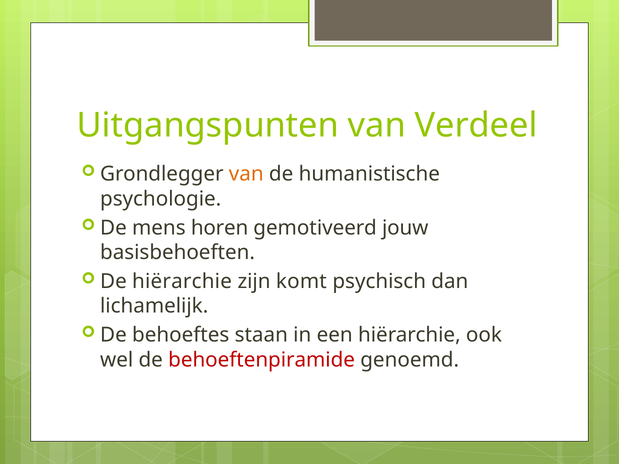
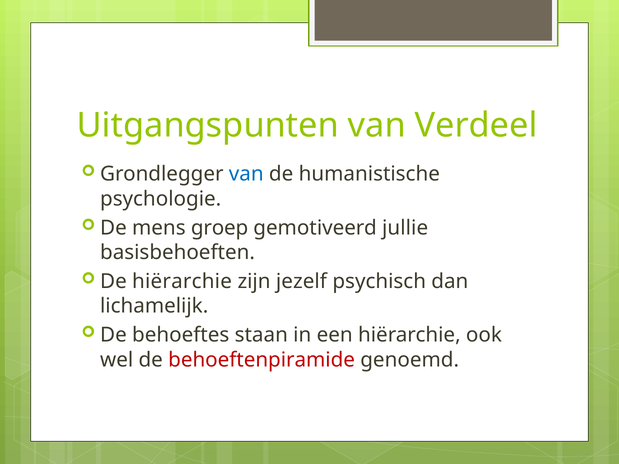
van at (246, 174) colour: orange -> blue
horen: horen -> groep
jouw: jouw -> jullie
komt: komt -> jezelf
